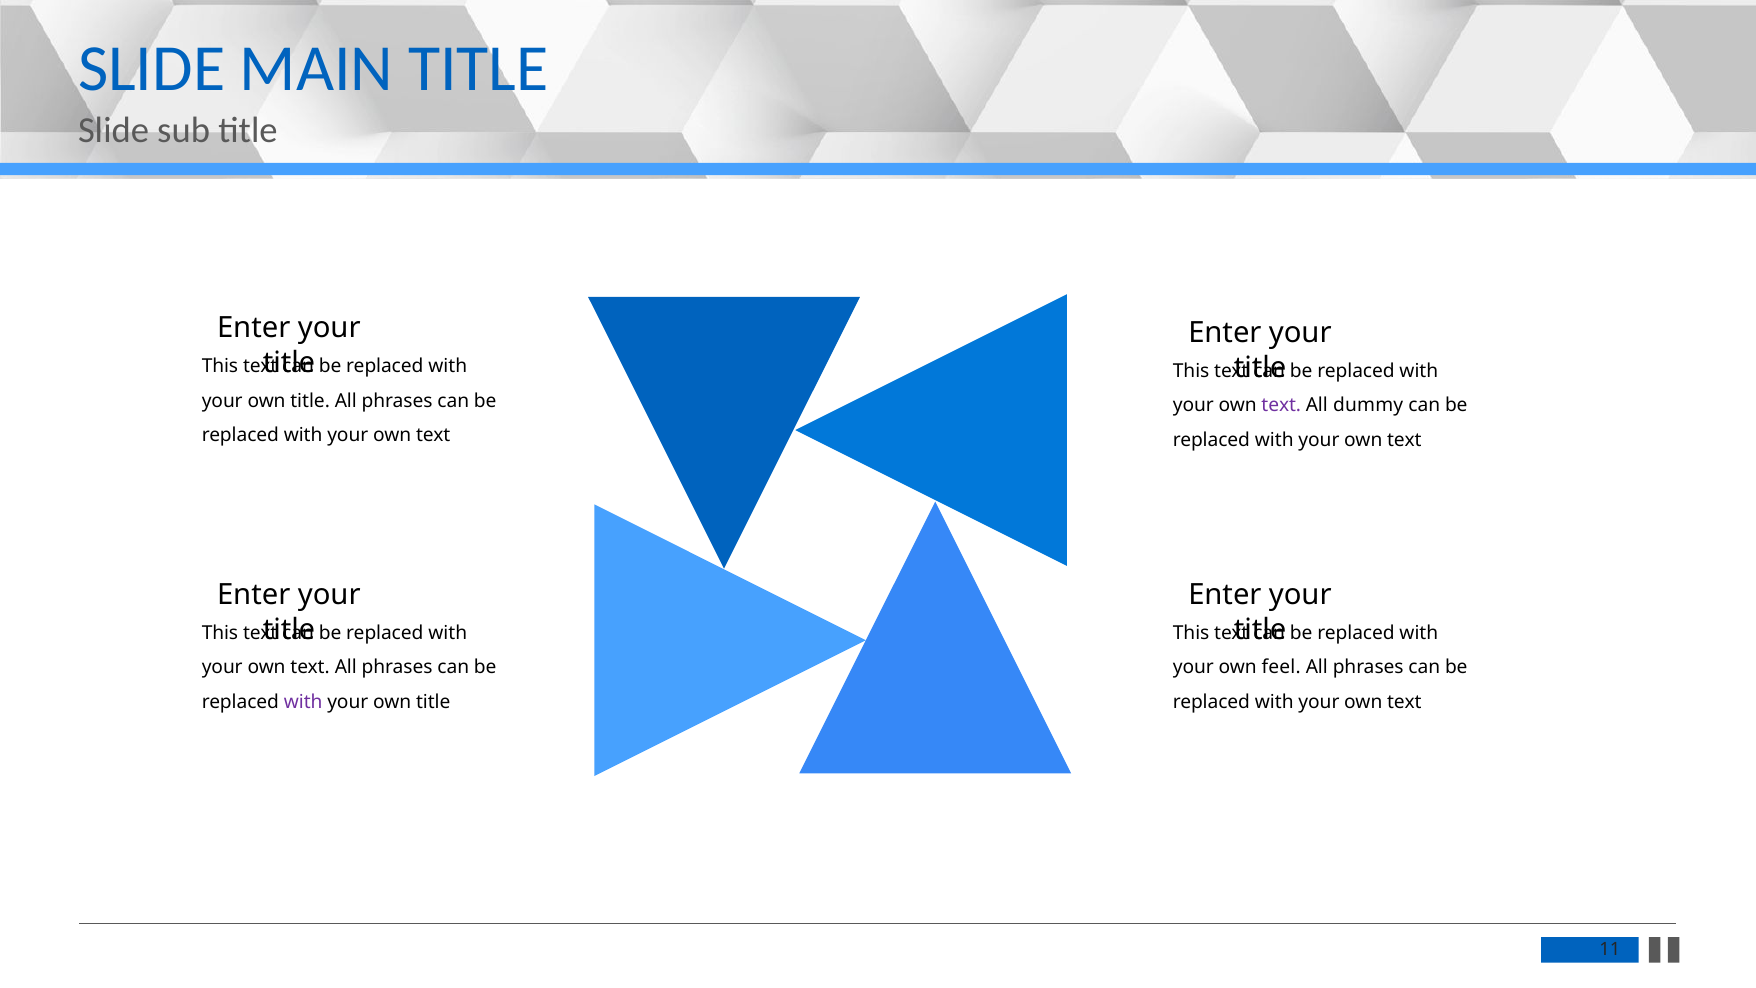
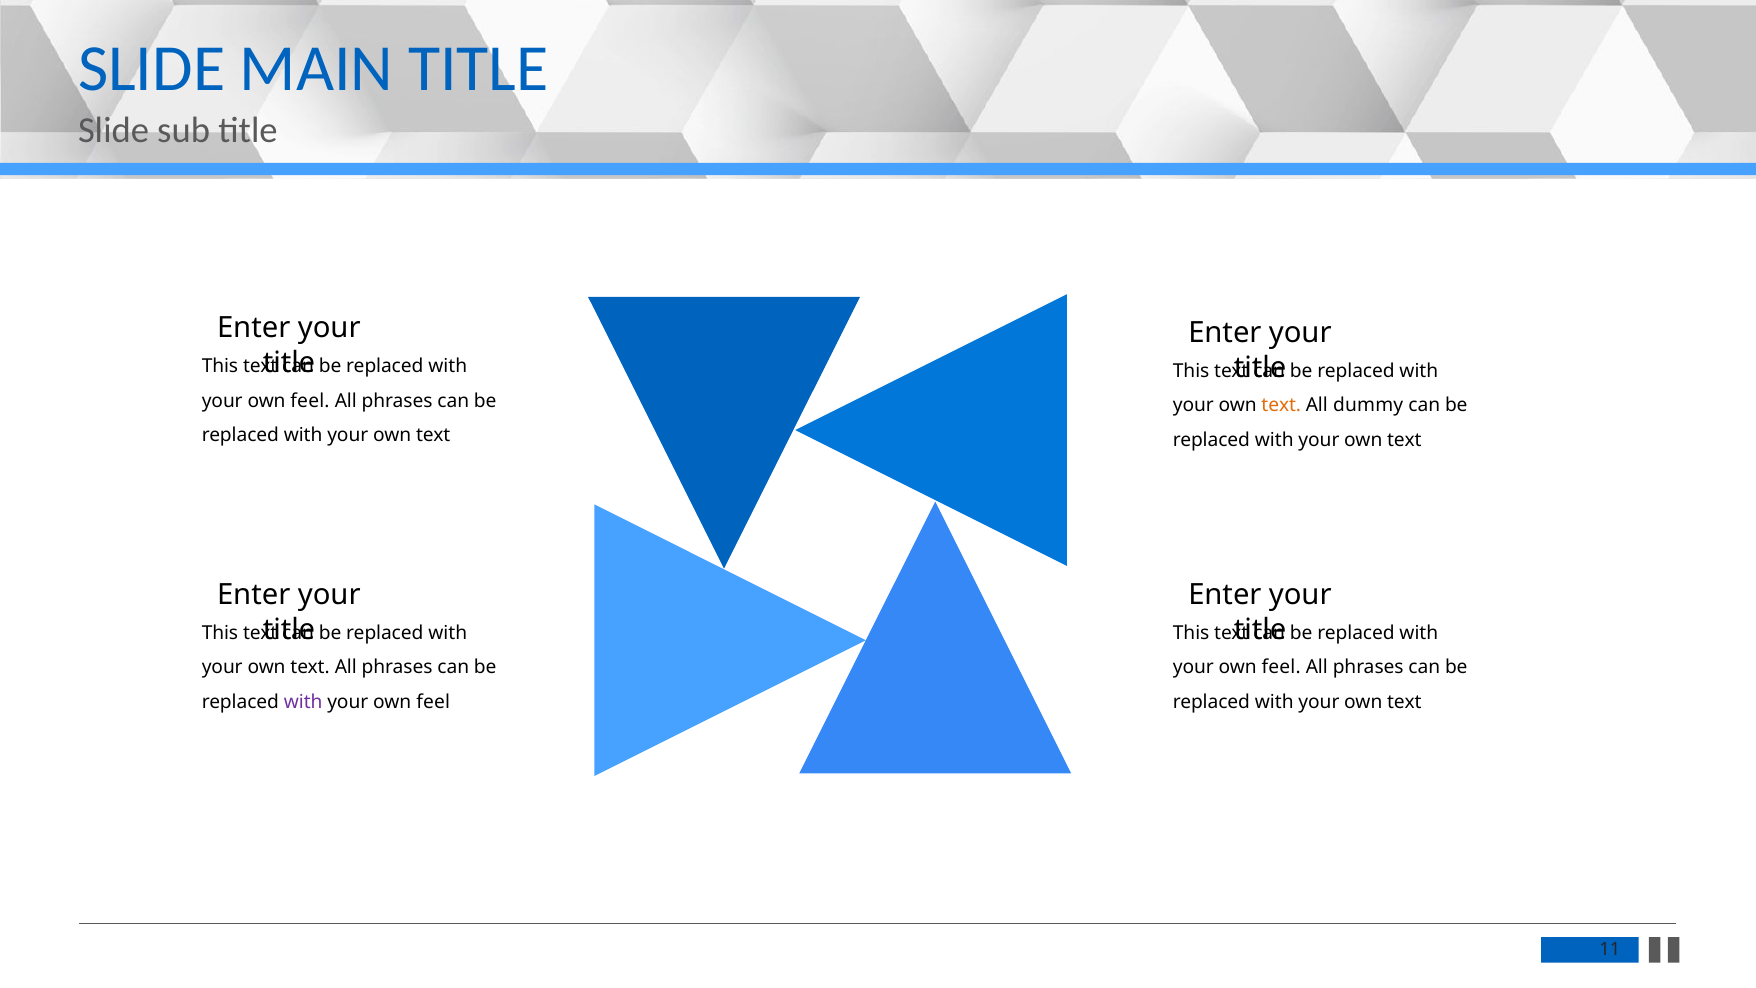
title at (310, 401): title -> feel
text at (1281, 405) colour: purple -> orange
title at (433, 702): title -> feel
